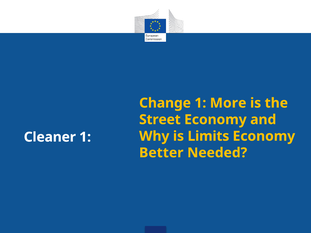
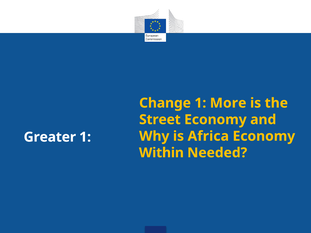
Limits: Limits -> Africa
Cleaner: Cleaner -> Greater
Better: Better -> Within
